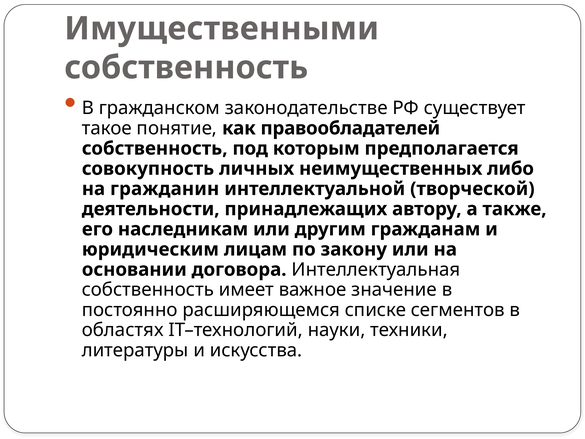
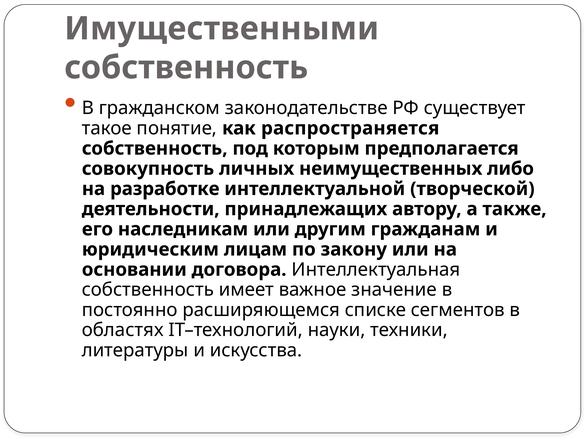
правообладателей: правообладателей -> распространяется
гражданин: гражданин -> разработке
